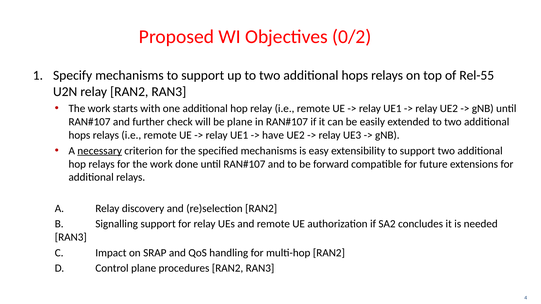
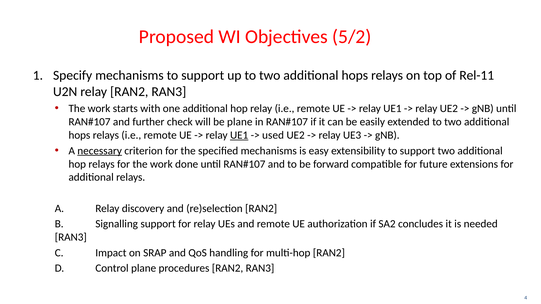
0/2: 0/2 -> 5/2
Rel-55: Rel-55 -> Rel-11
UE1 at (239, 135) underline: none -> present
have: have -> used
